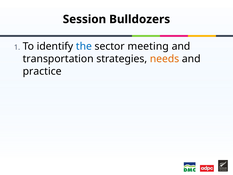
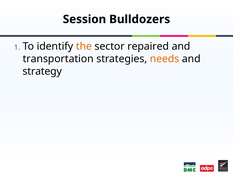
the colour: blue -> orange
meeting: meeting -> repaired
practice: practice -> strategy
